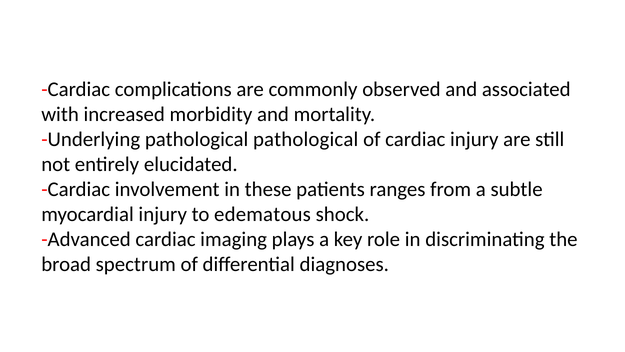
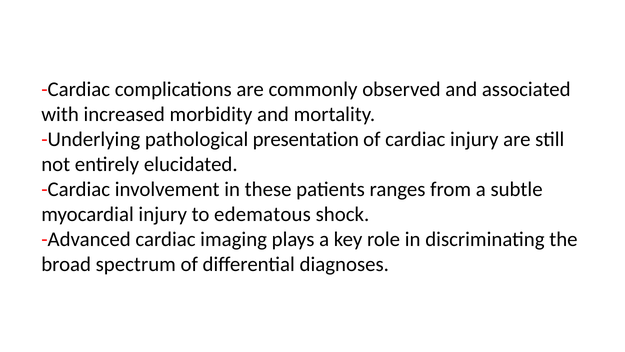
pathological pathological: pathological -> presentation
